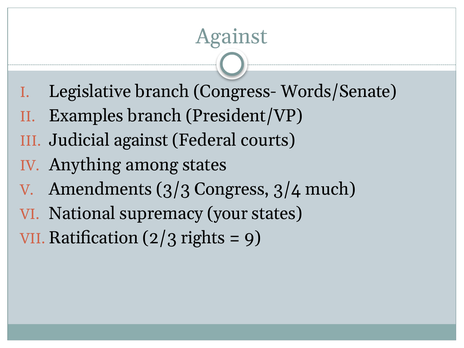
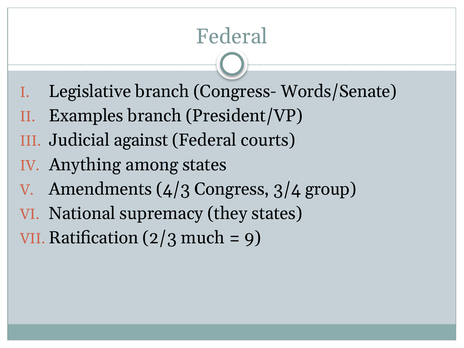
Against at (232, 37): Against -> Federal
3/3: 3/3 -> 4/3
much: much -> group
your: your -> they
rights: rights -> much
